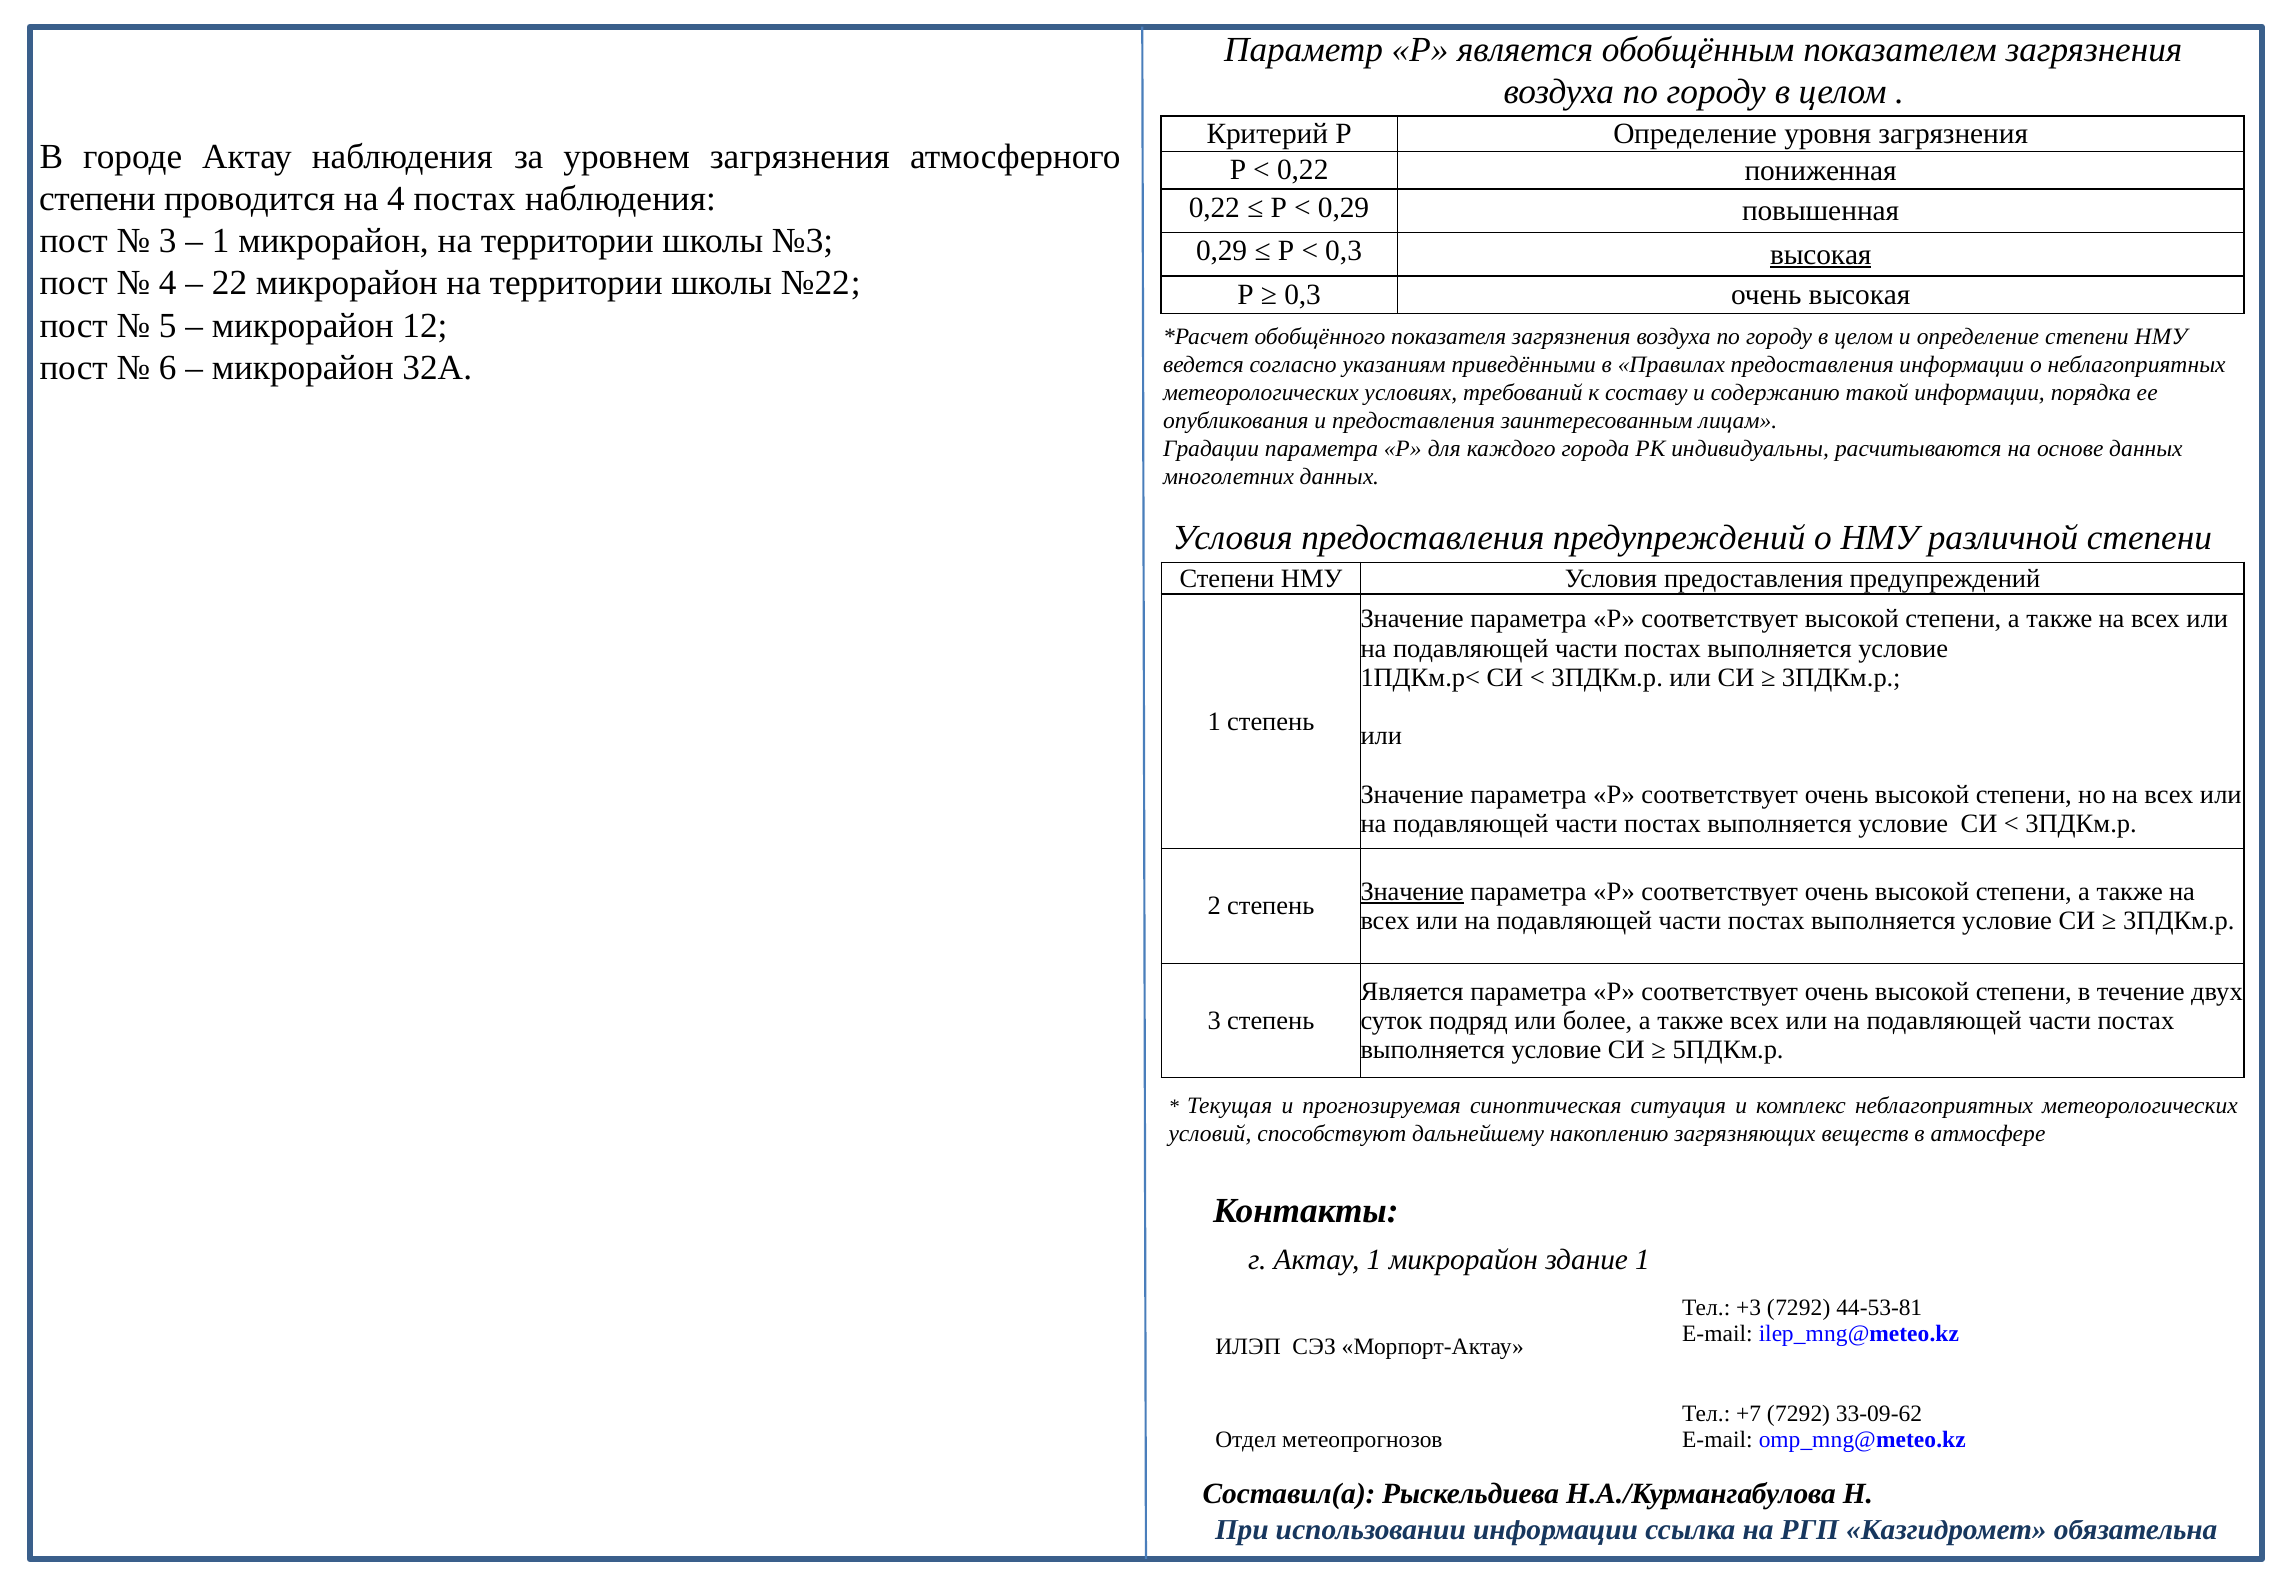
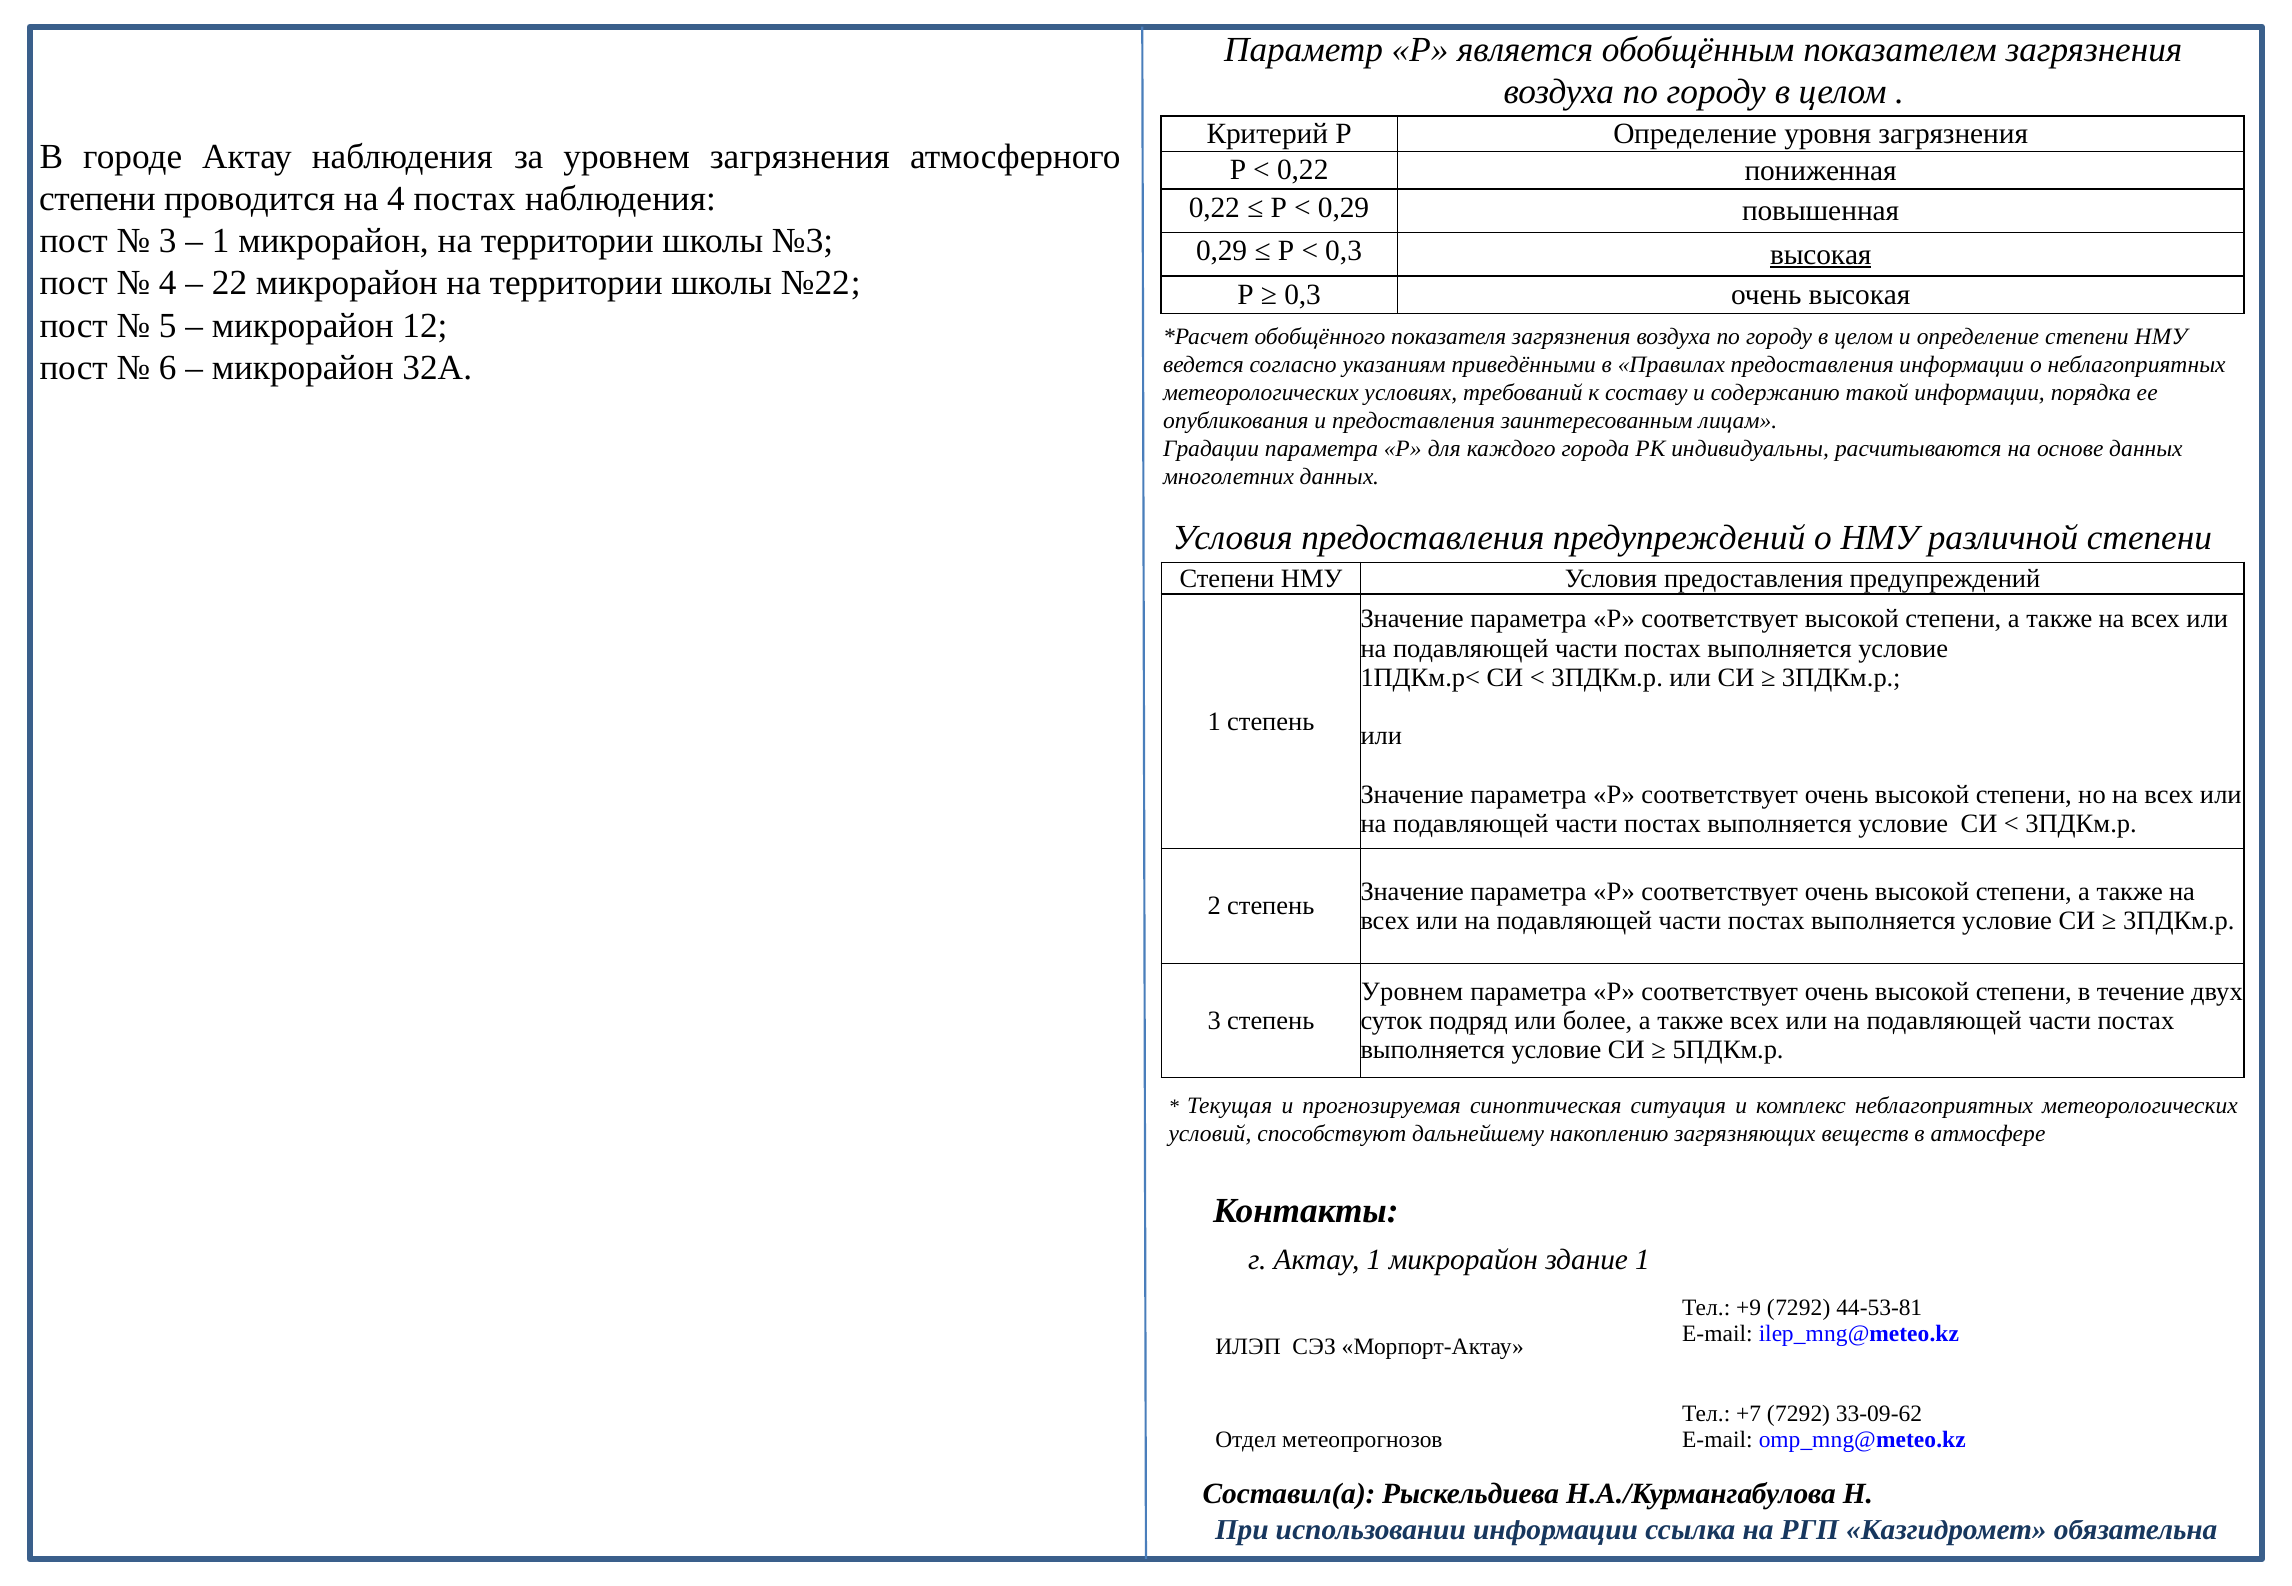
Значение at (1412, 892) underline: present -> none
Является at (1412, 992): Является -> Уровнем
+3: +3 -> +9
